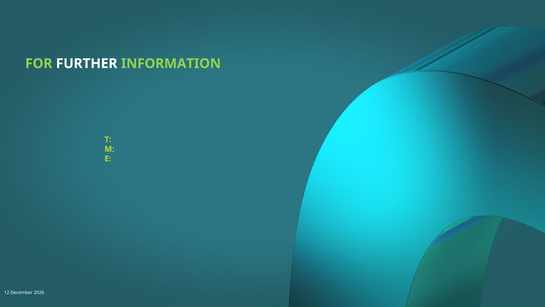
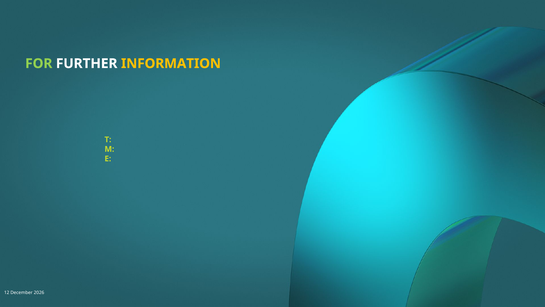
INFORMATION colour: light green -> yellow
